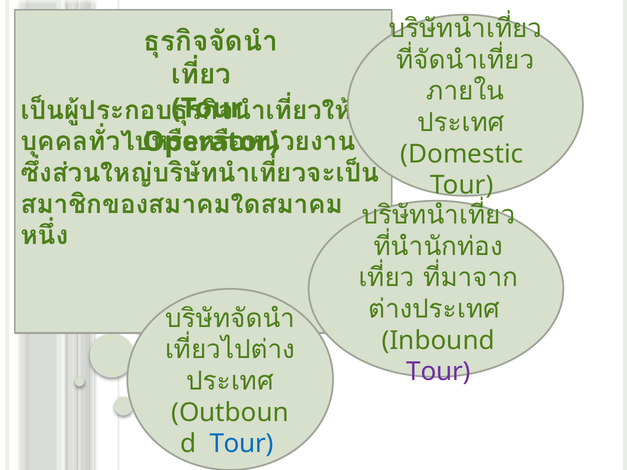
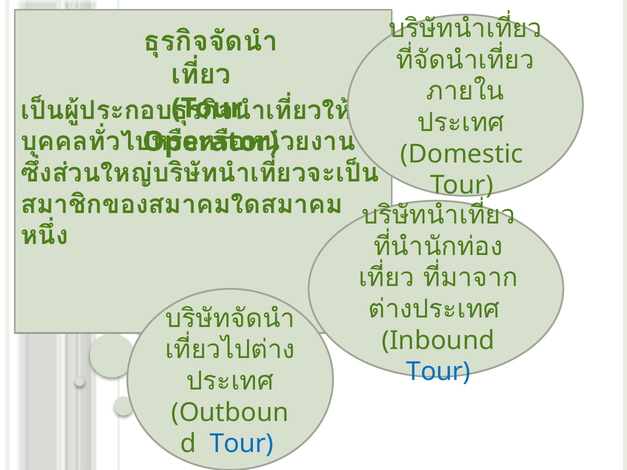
Tour at (439, 372) colour: purple -> blue
